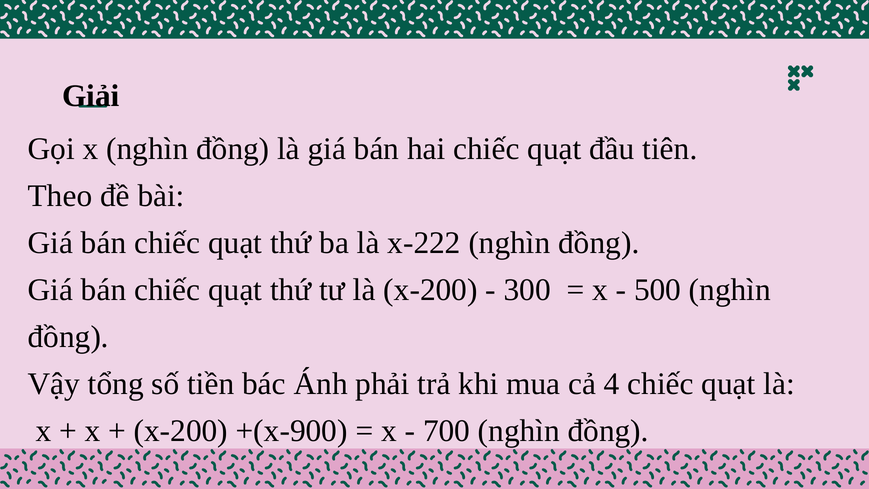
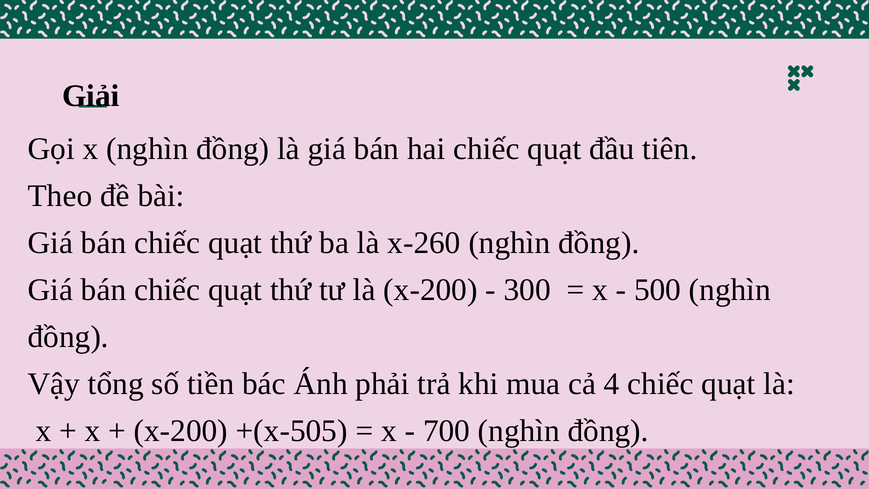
x-222: x-222 -> x-260
+(x-900: +(x-900 -> +(x-505
